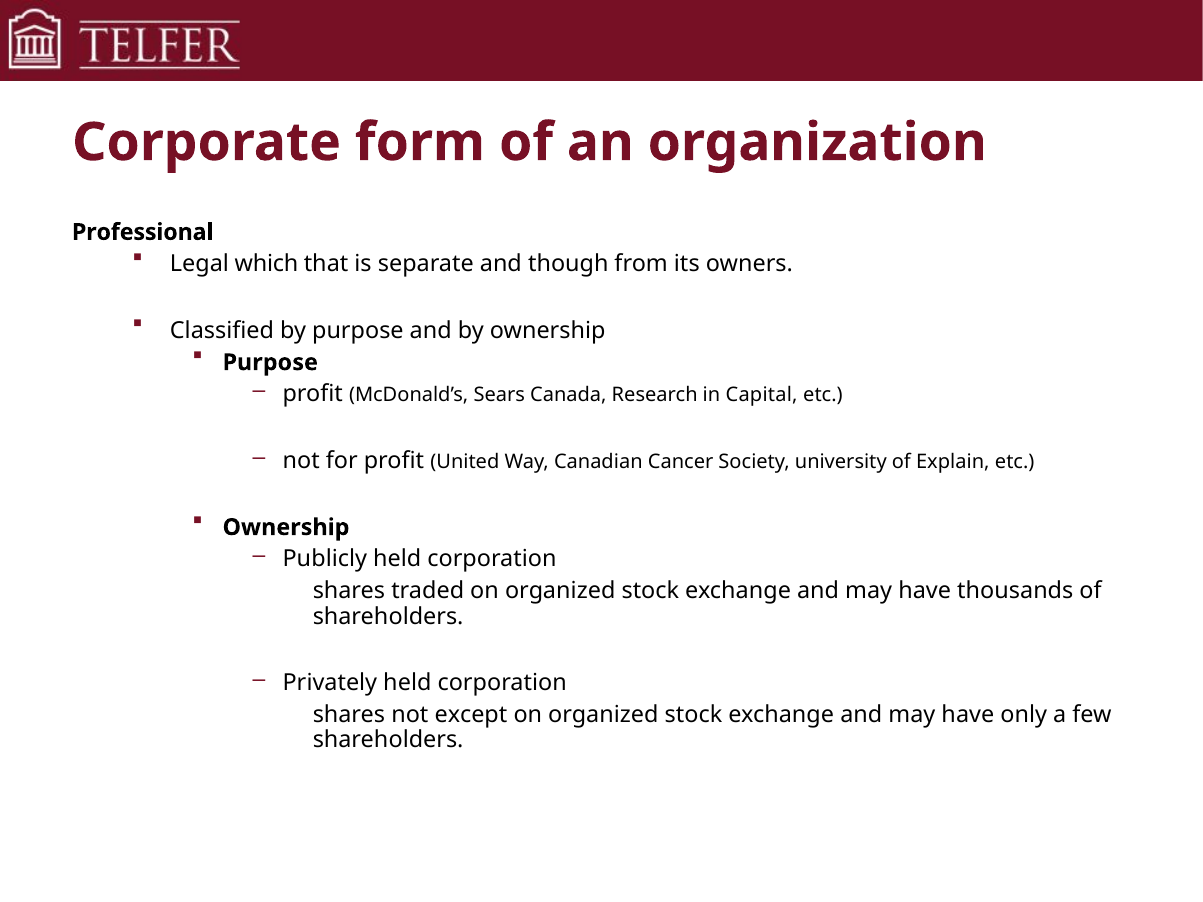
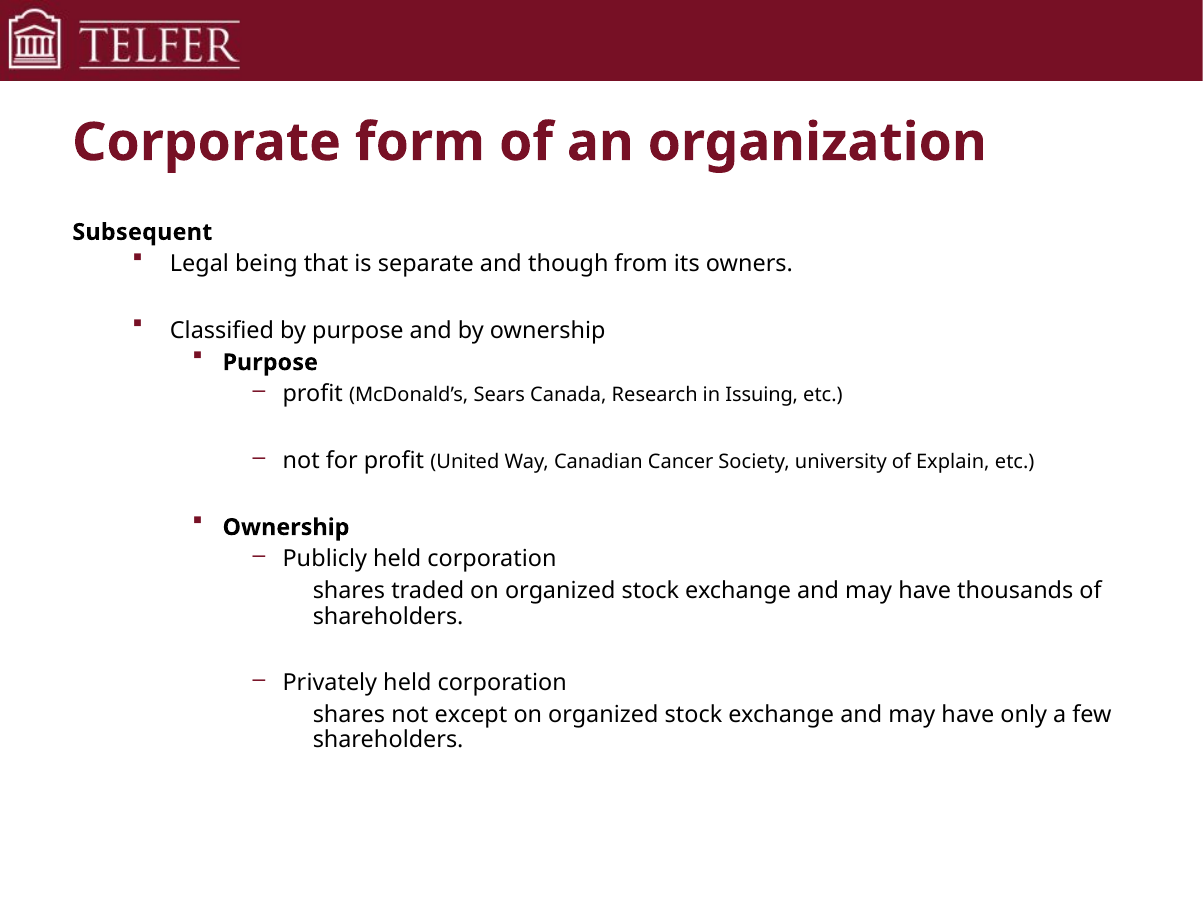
Professional: Professional -> Subsequent
which: which -> being
Capital: Capital -> Issuing
